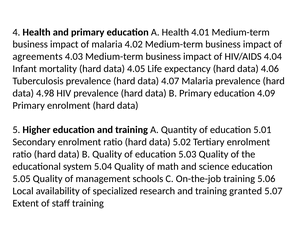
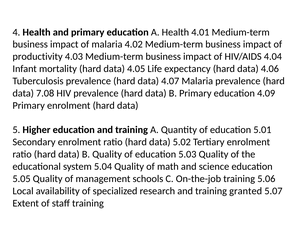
agreements: agreements -> productivity
4.98: 4.98 -> 7.08
